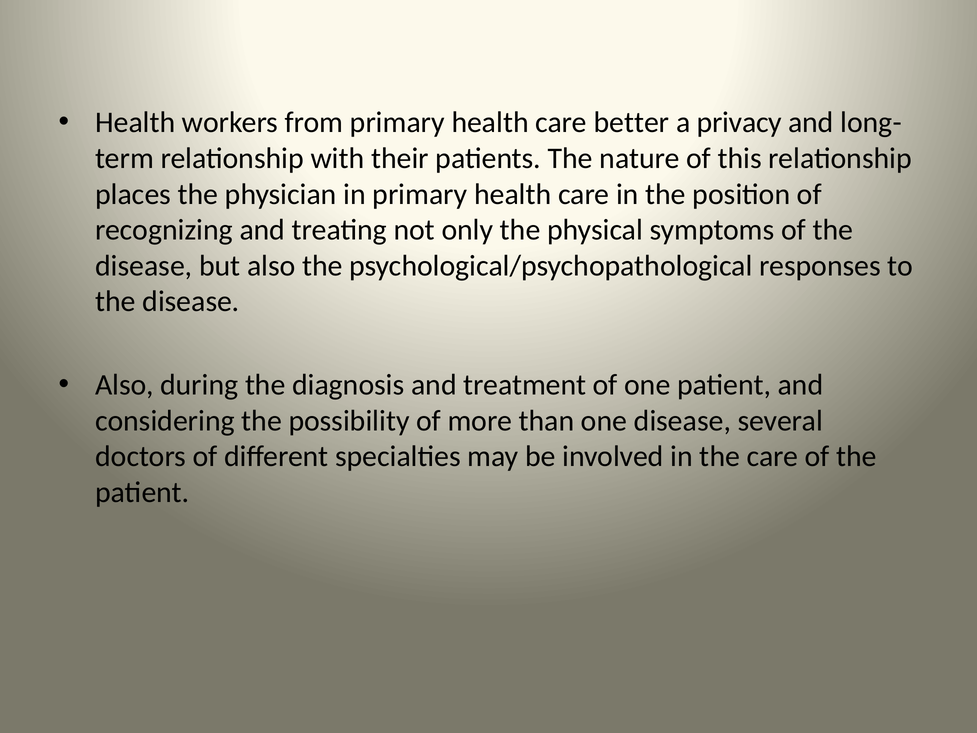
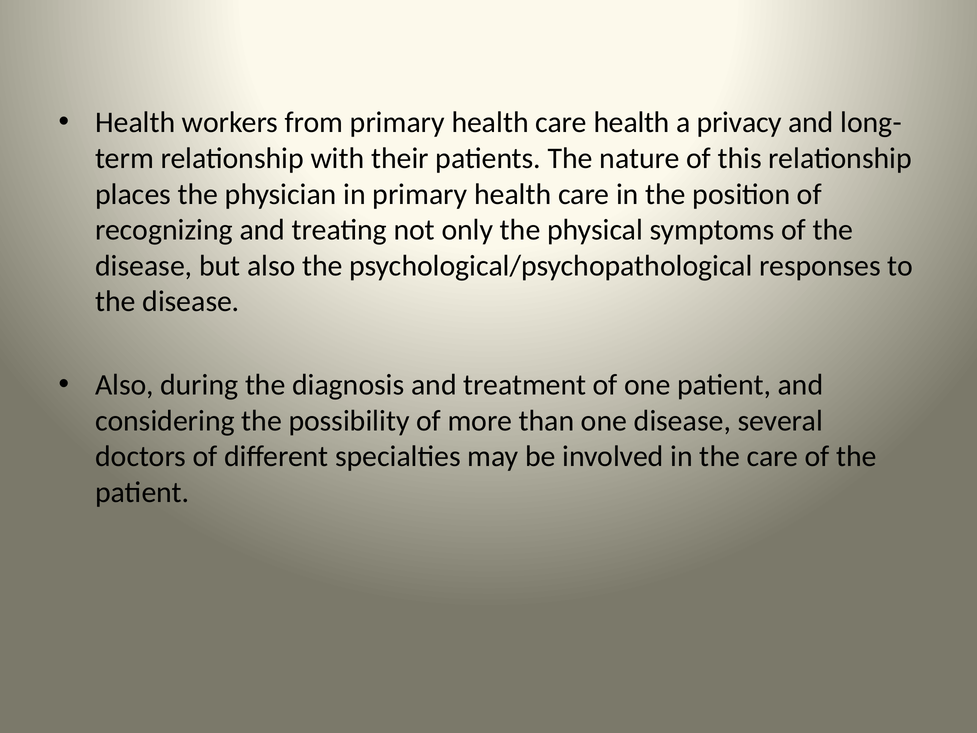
care better: better -> health
